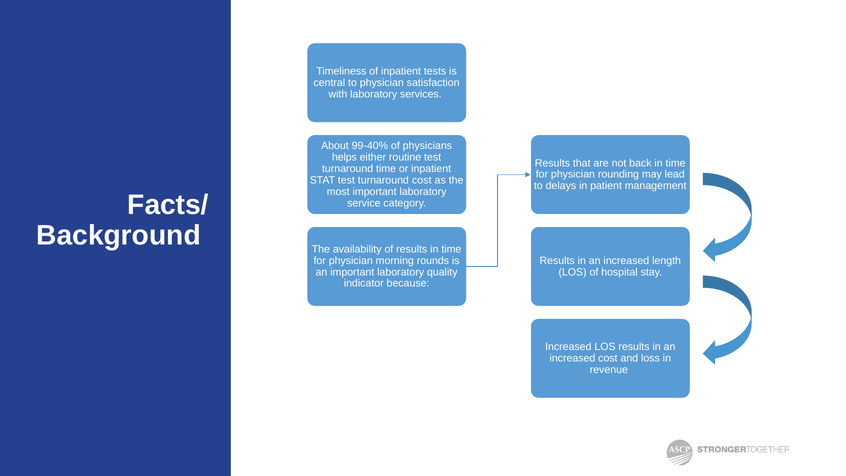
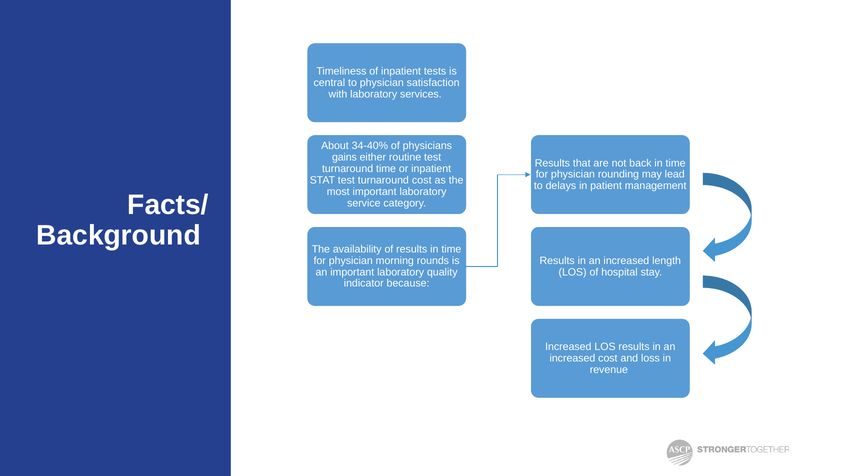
99-40%: 99-40% -> 34-40%
helps: helps -> gains
